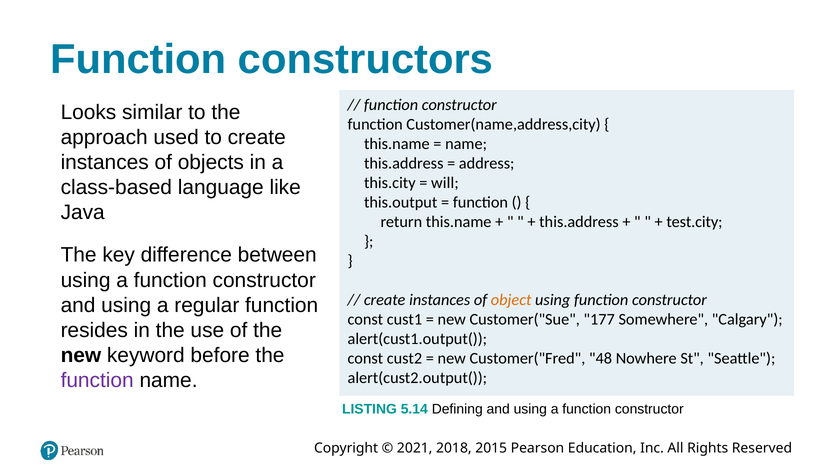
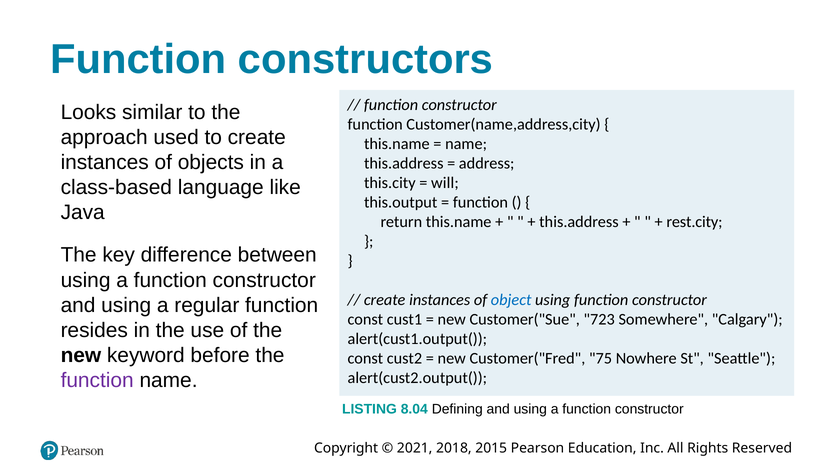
test.city: test.city -> rest.city
object colour: orange -> blue
177: 177 -> 723
48: 48 -> 75
5.14: 5.14 -> 8.04
